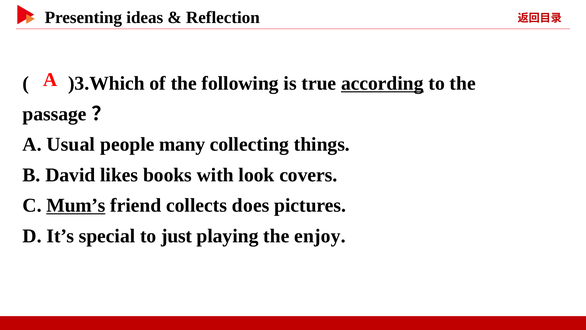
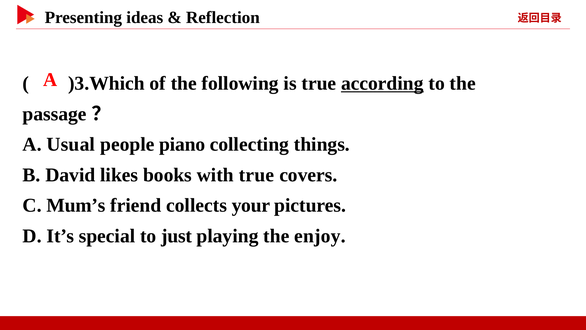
many: many -> piano
with look: look -> true
Mum’s underline: present -> none
does: does -> your
